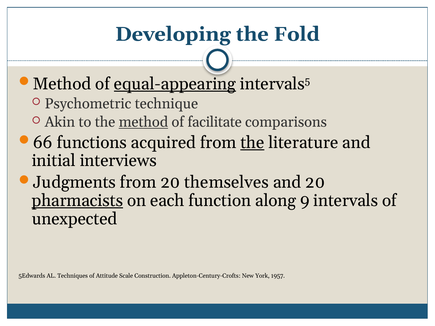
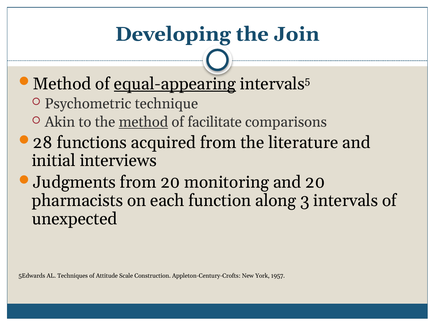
Fold: Fold -> Join
66: 66 -> 28
the at (252, 143) underline: present -> none
themselves: themselves -> monitoring
pharmacists underline: present -> none
9: 9 -> 3
